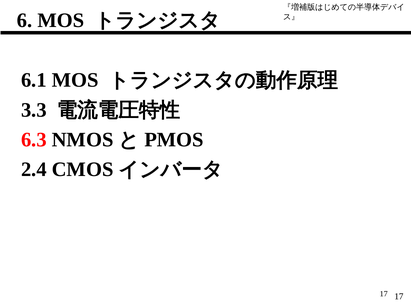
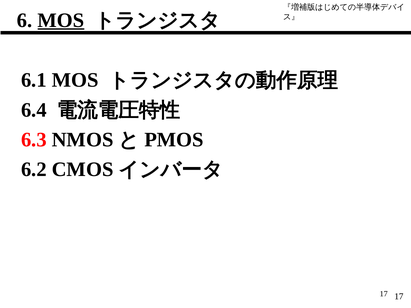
MOS at (61, 20) underline: none -> present
3.3: 3.3 -> 6.4
2.4: 2.4 -> 6.2
